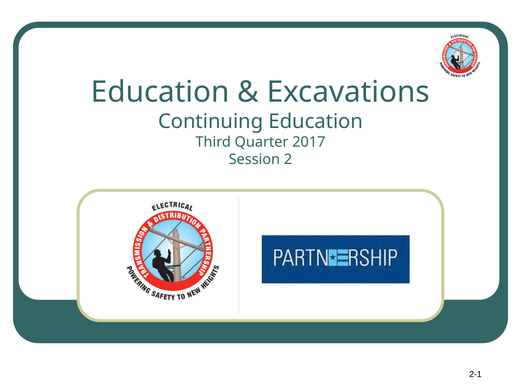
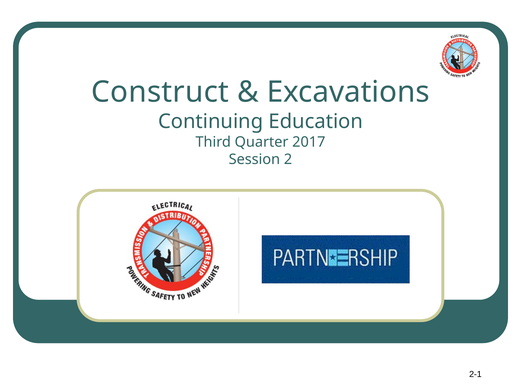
Education at (160, 92): Education -> Construct
